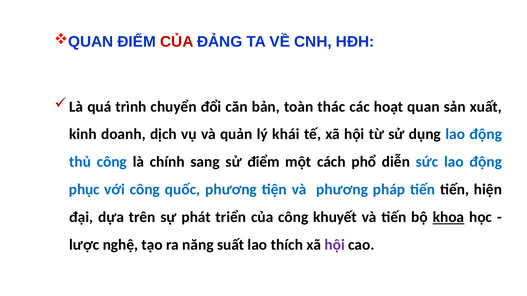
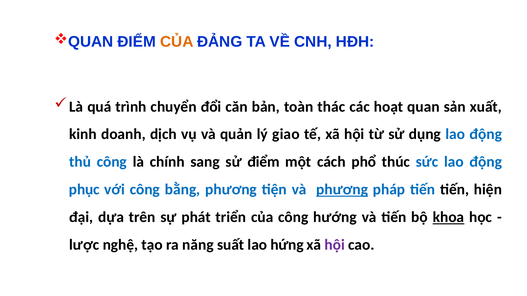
CỦA at (177, 42) colour: red -> orange
khái: khái -> giao
diễn: diễn -> thúc
quốc: quốc -> bằng
phương at (342, 190) underline: none -> present
khuyết: khuyết -> hướng
thích: thích -> hứng
